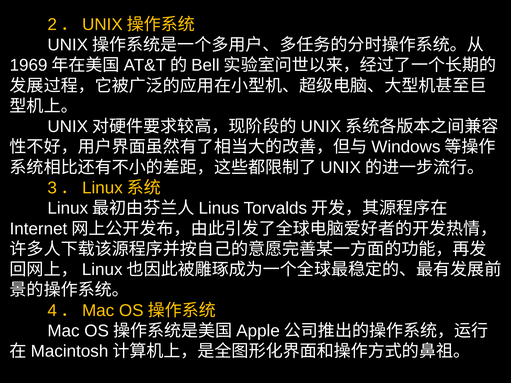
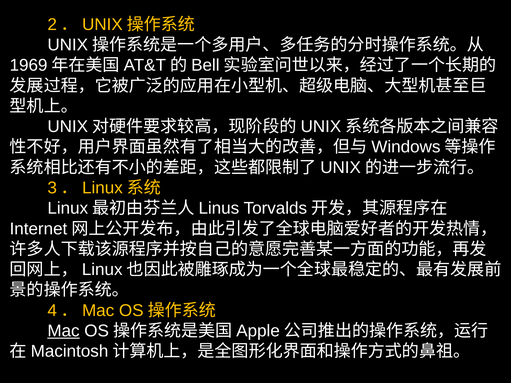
Mac underline: none -> present
